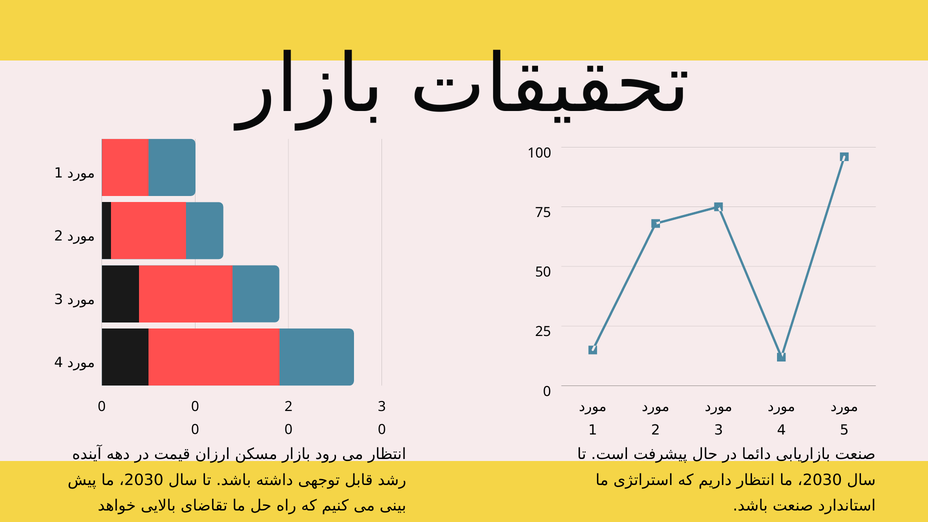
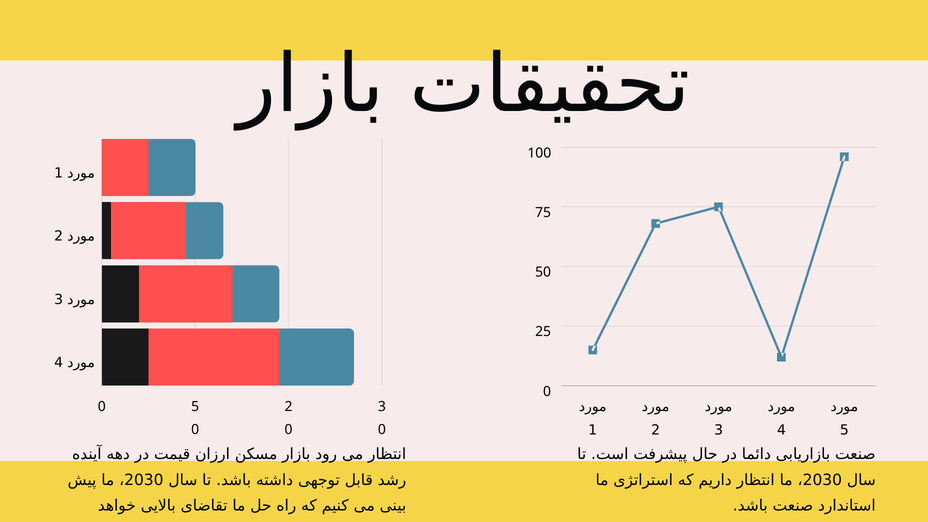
0 at (195, 407): 0 -> 5
